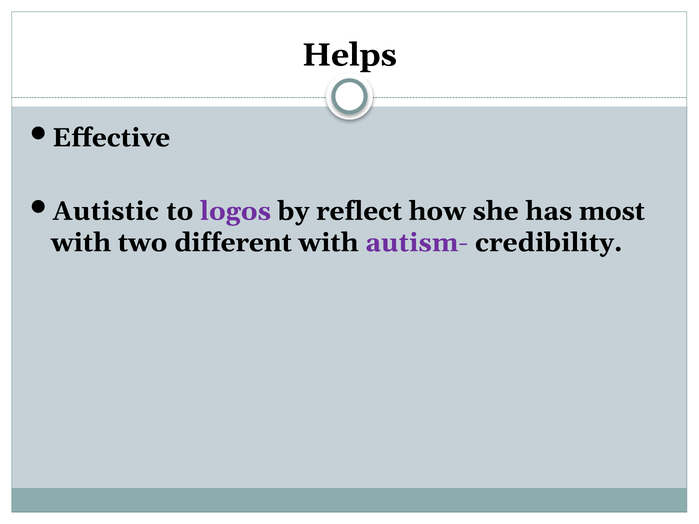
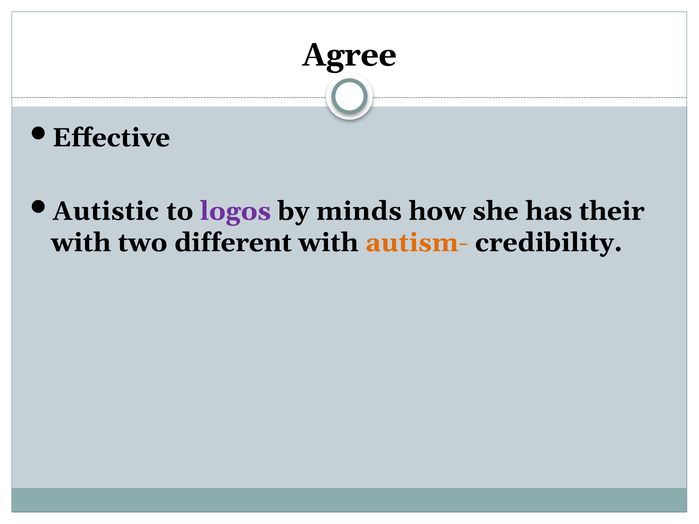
Helps: Helps -> Agree
reflect: reflect -> minds
most: most -> their
autism- colour: purple -> orange
